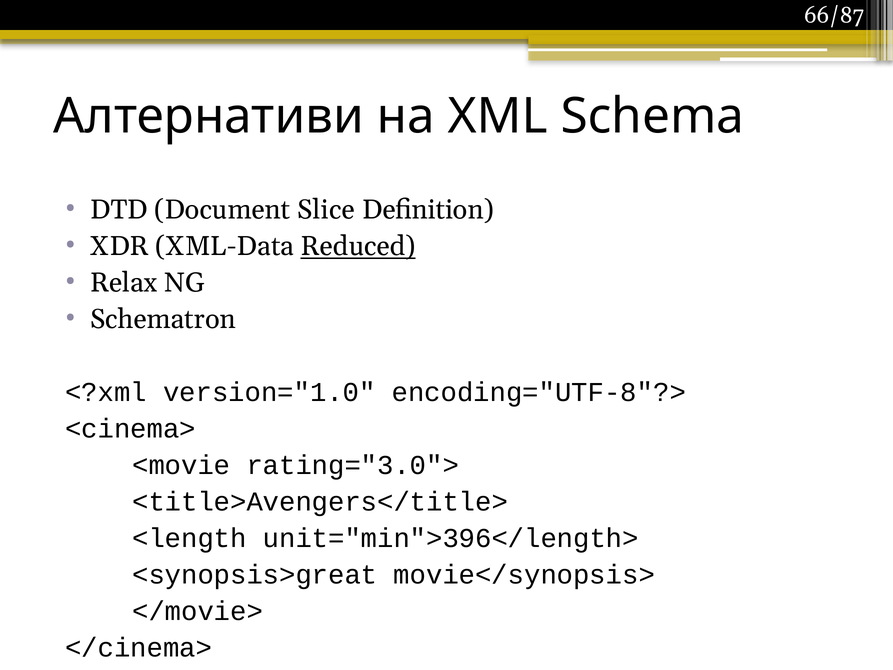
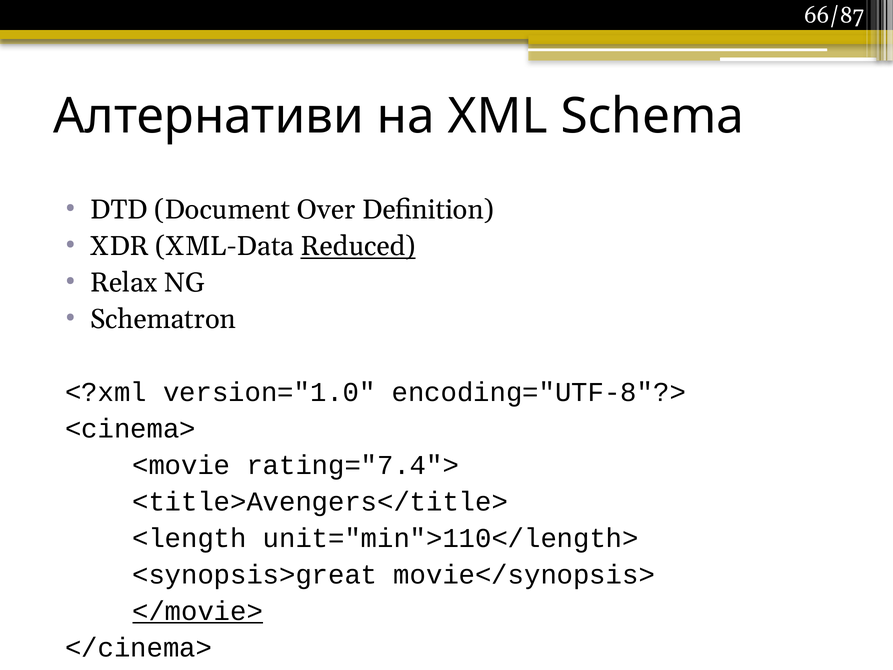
Slice: Slice -> Over
rating="3.0">: rating="3.0"> -> rating="7.4">
unit="min">396</length>: unit="min">396</length> -> unit="min">110</length>
</movie> underline: none -> present
